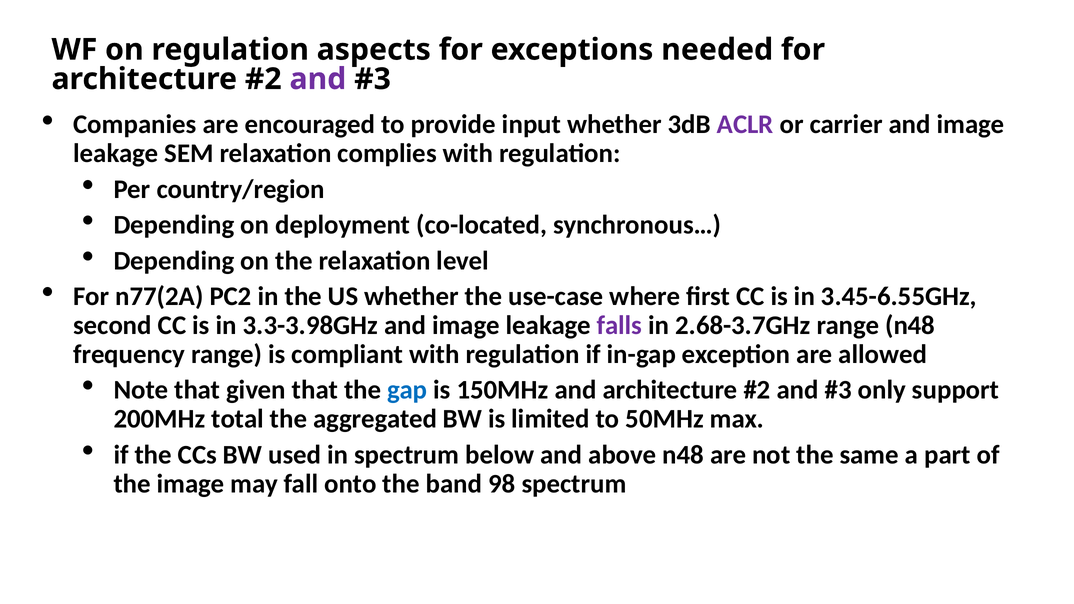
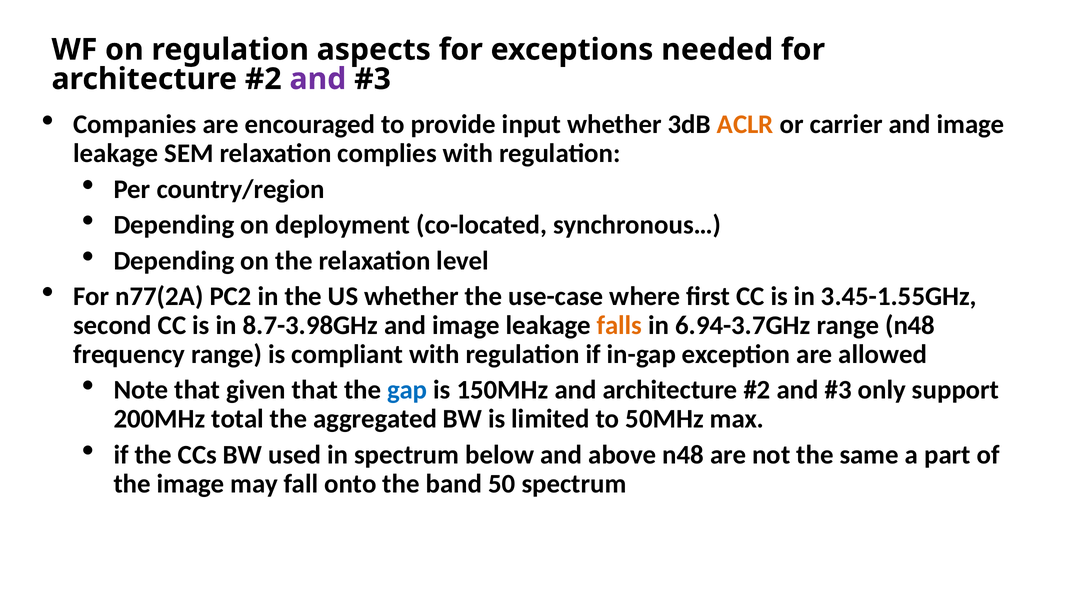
ACLR colour: purple -> orange
3.45-6.55GHz: 3.45-6.55GHz -> 3.45-1.55GHz
3.3-3.98GHz: 3.3-3.98GHz -> 8.7-3.98GHz
falls colour: purple -> orange
2.68-3.7GHz: 2.68-3.7GHz -> 6.94-3.7GHz
98: 98 -> 50
